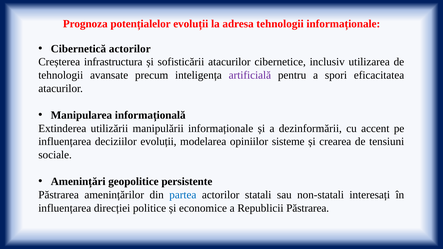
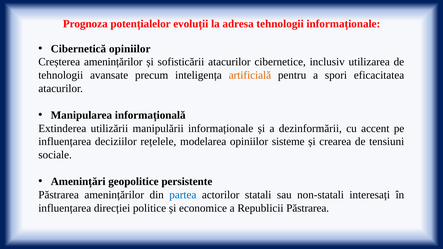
Cibernetică actorilor: actorilor -> opiniilor
Creșterea infrastructura: infrastructura -> amenințărilor
artificială colour: purple -> orange
deciziilor evoluții: evoluții -> rețelele
